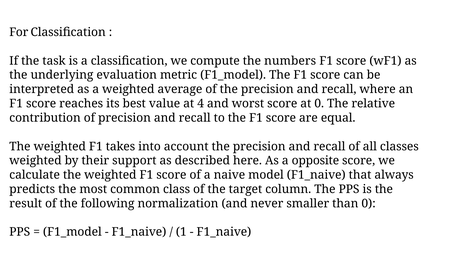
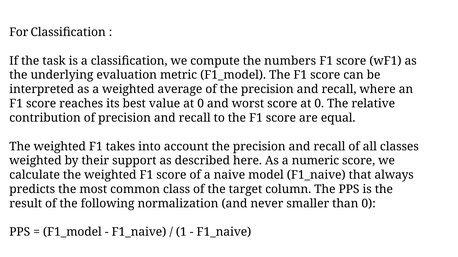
value at 4: 4 -> 0
opposite: opposite -> numeric
